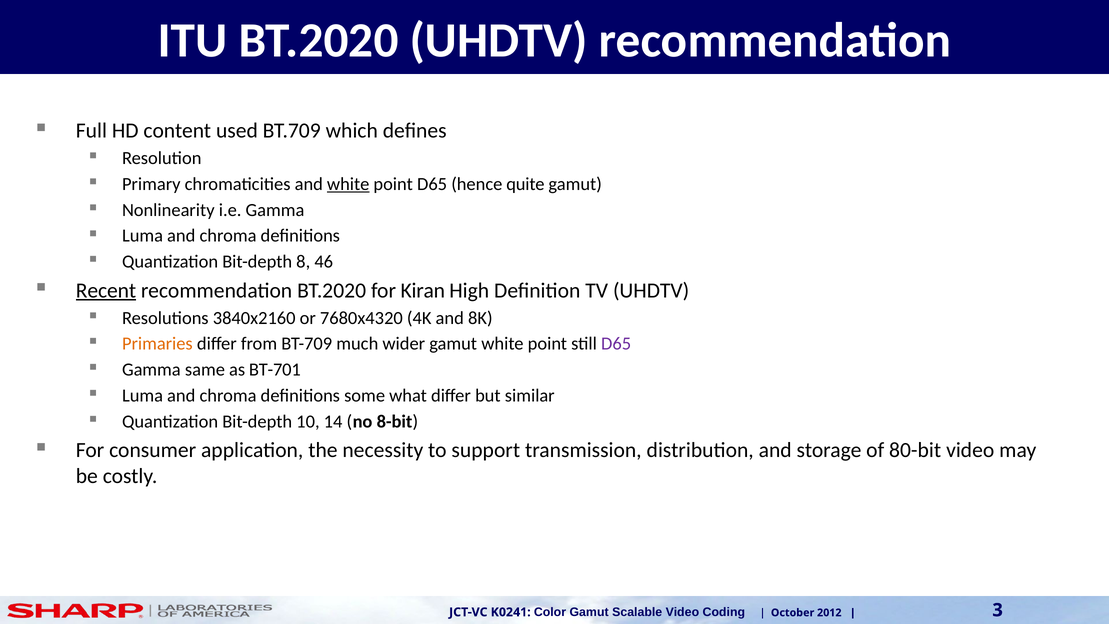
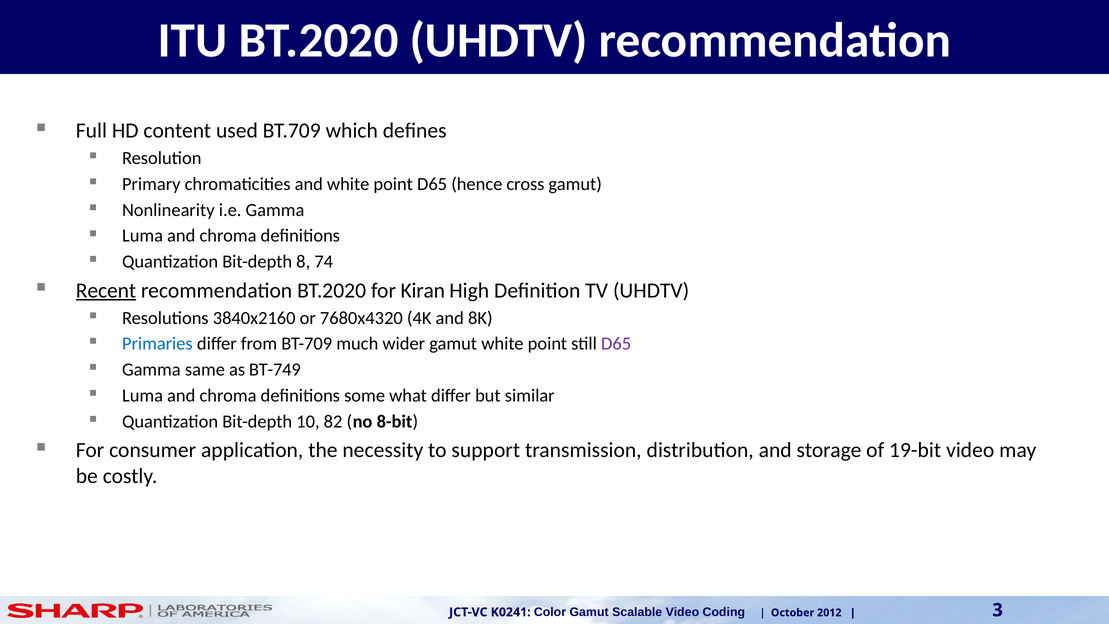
white at (348, 184) underline: present -> none
quite: quite -> cross
46: 46 -> 74
Primaries colour: orange -> blue
BT-701: BT-701 -> BT-749
14: 14 -> 82
80-bit: 80-bit -> 19-bit
